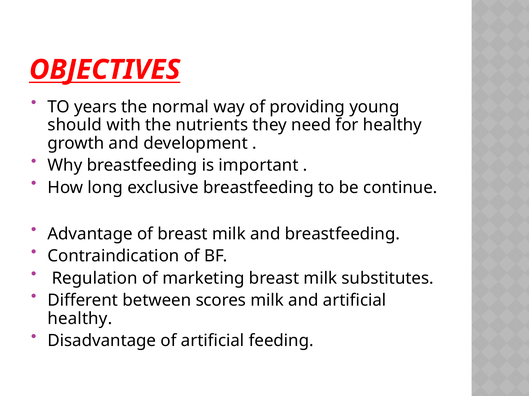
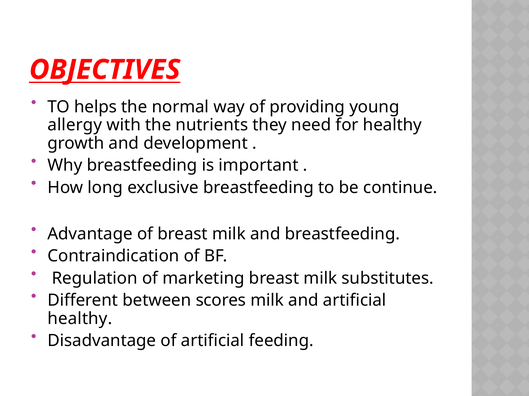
years: years -> helps
should: should -> allergy
